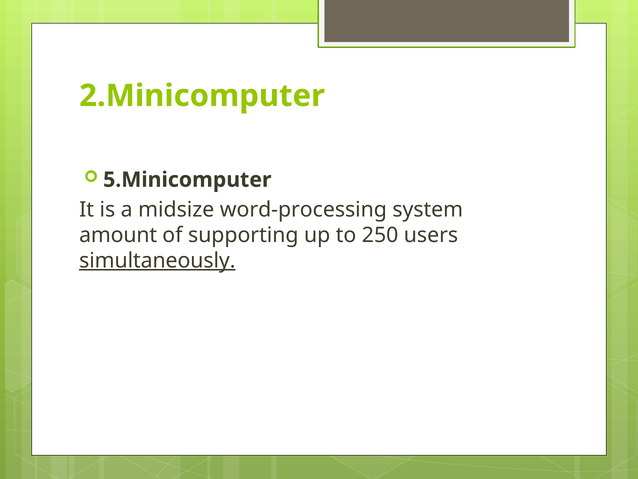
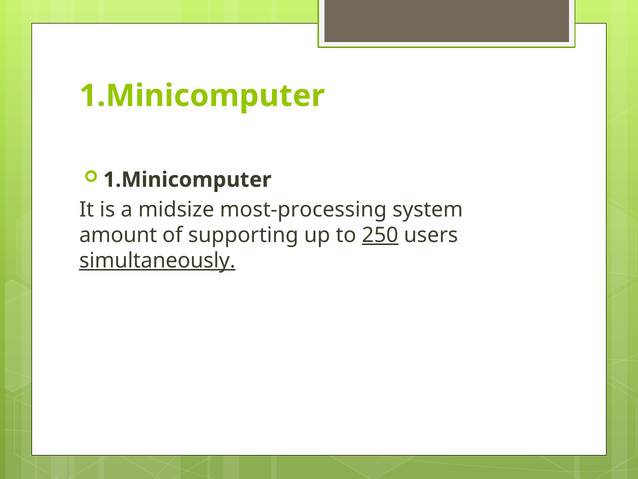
2.Minicomputer at (202, 96): 2.Minicomputer -> 1.Minicomputer
5.Minicomputer at (187, 180): 5.Minicomputer -> 1.Minicomputer
word-processing: word-processing -> most-processing
250 underline: none -> present
